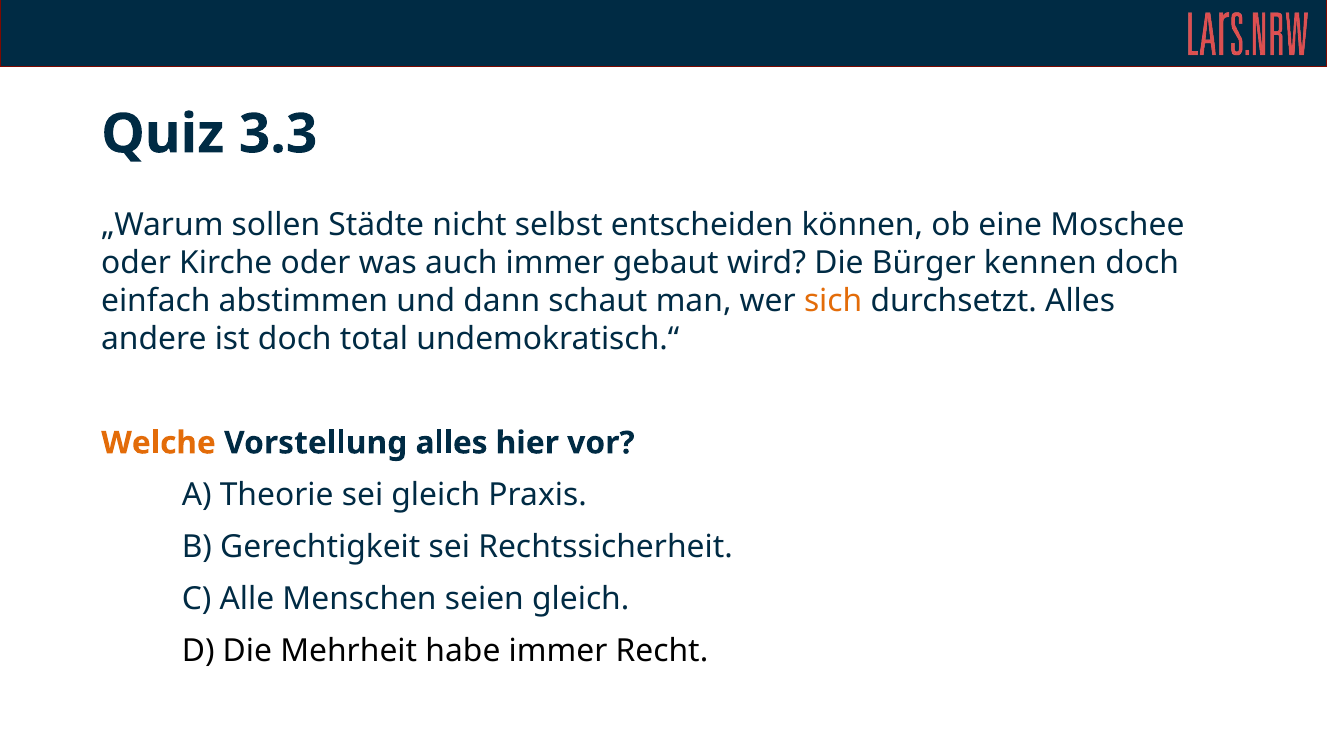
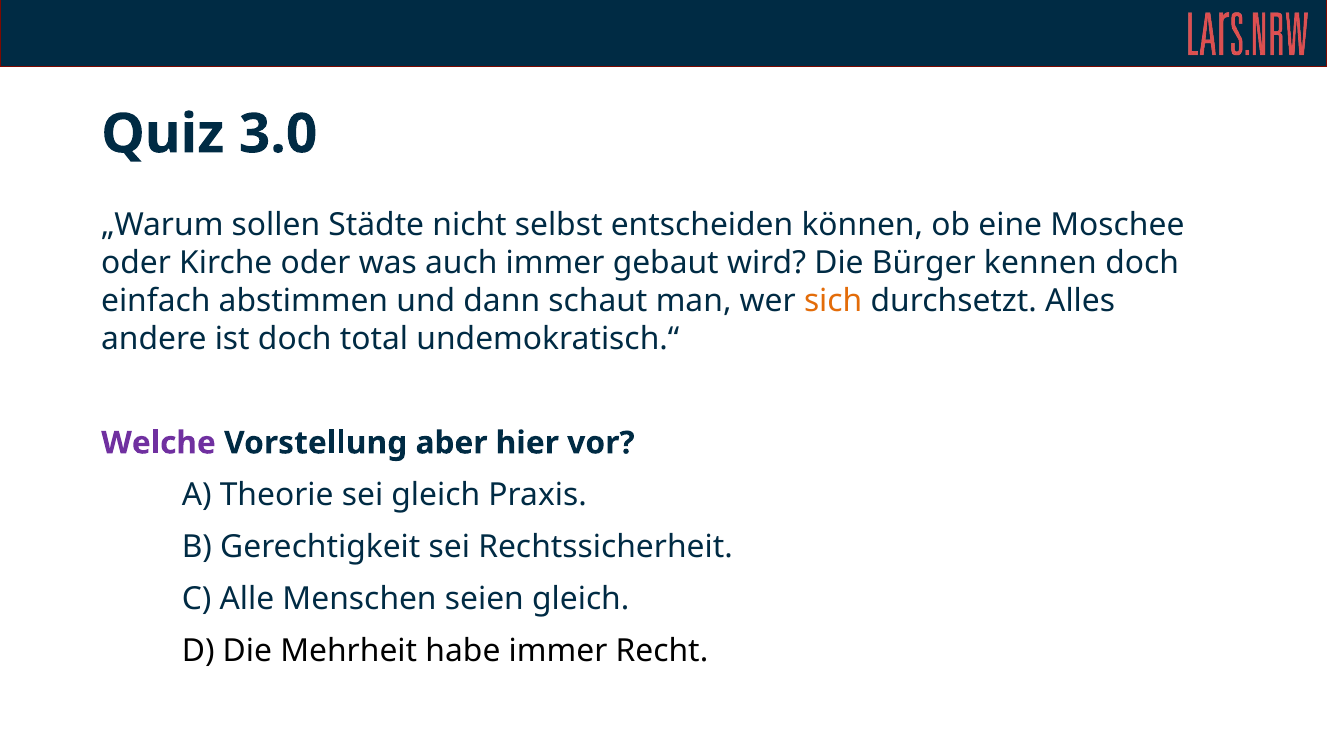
3.3: 3.3 -> 3.0
Welche colour: orange -> purple
Vorstellung alles: alles -> aber
